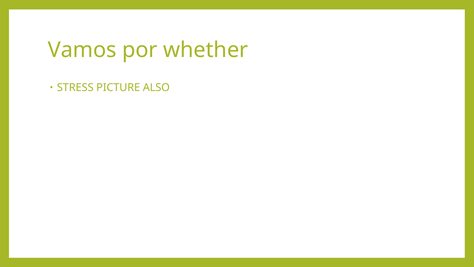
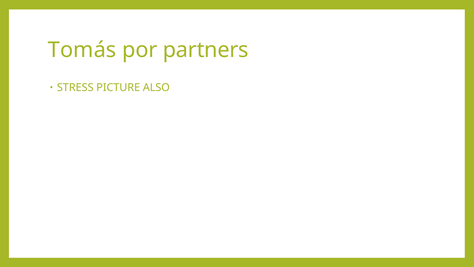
Vamos: Vamos -> Tomás
whether: whether -> partners
